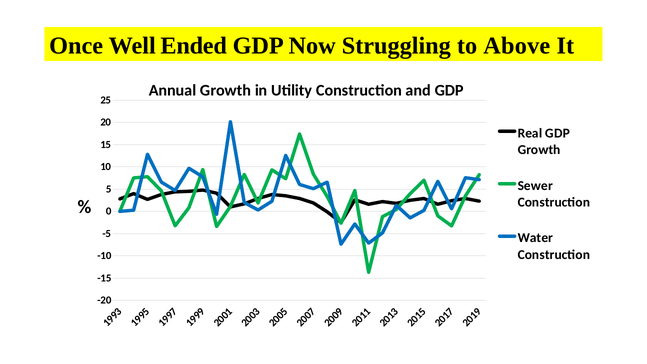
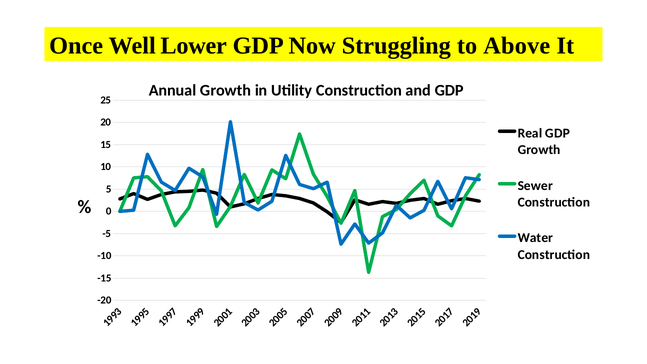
Ended: Ended -> Lower
